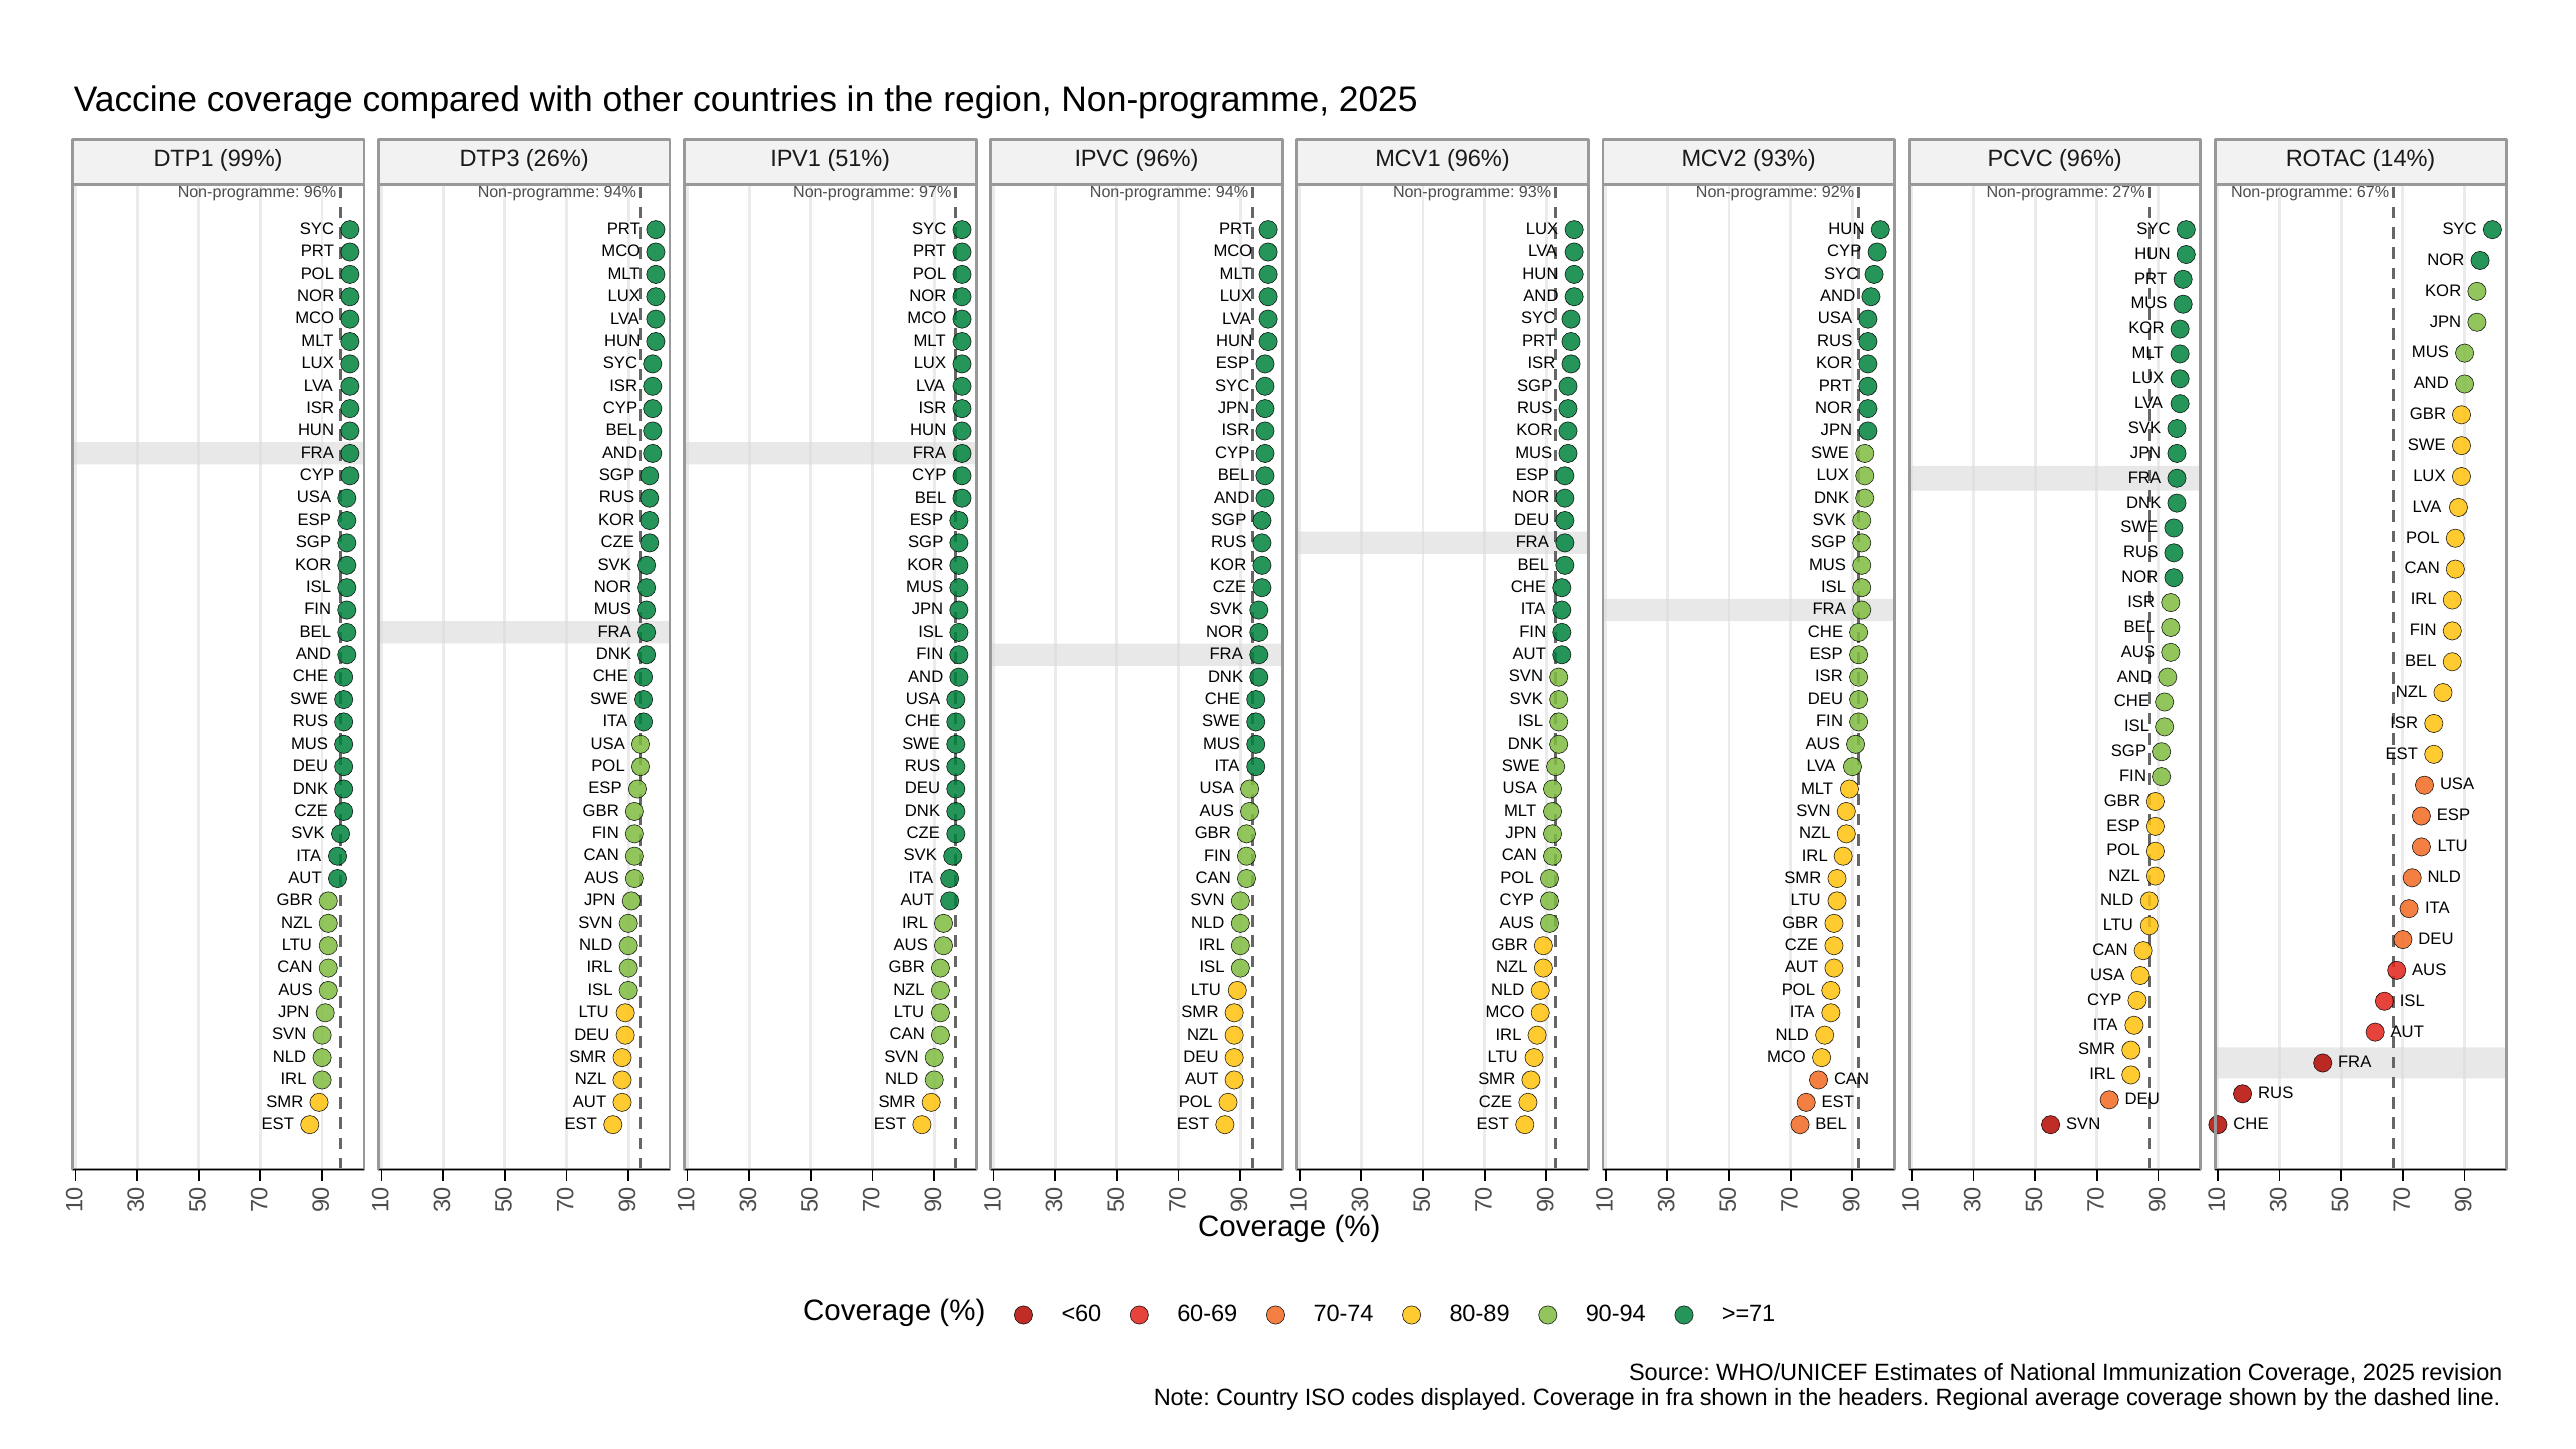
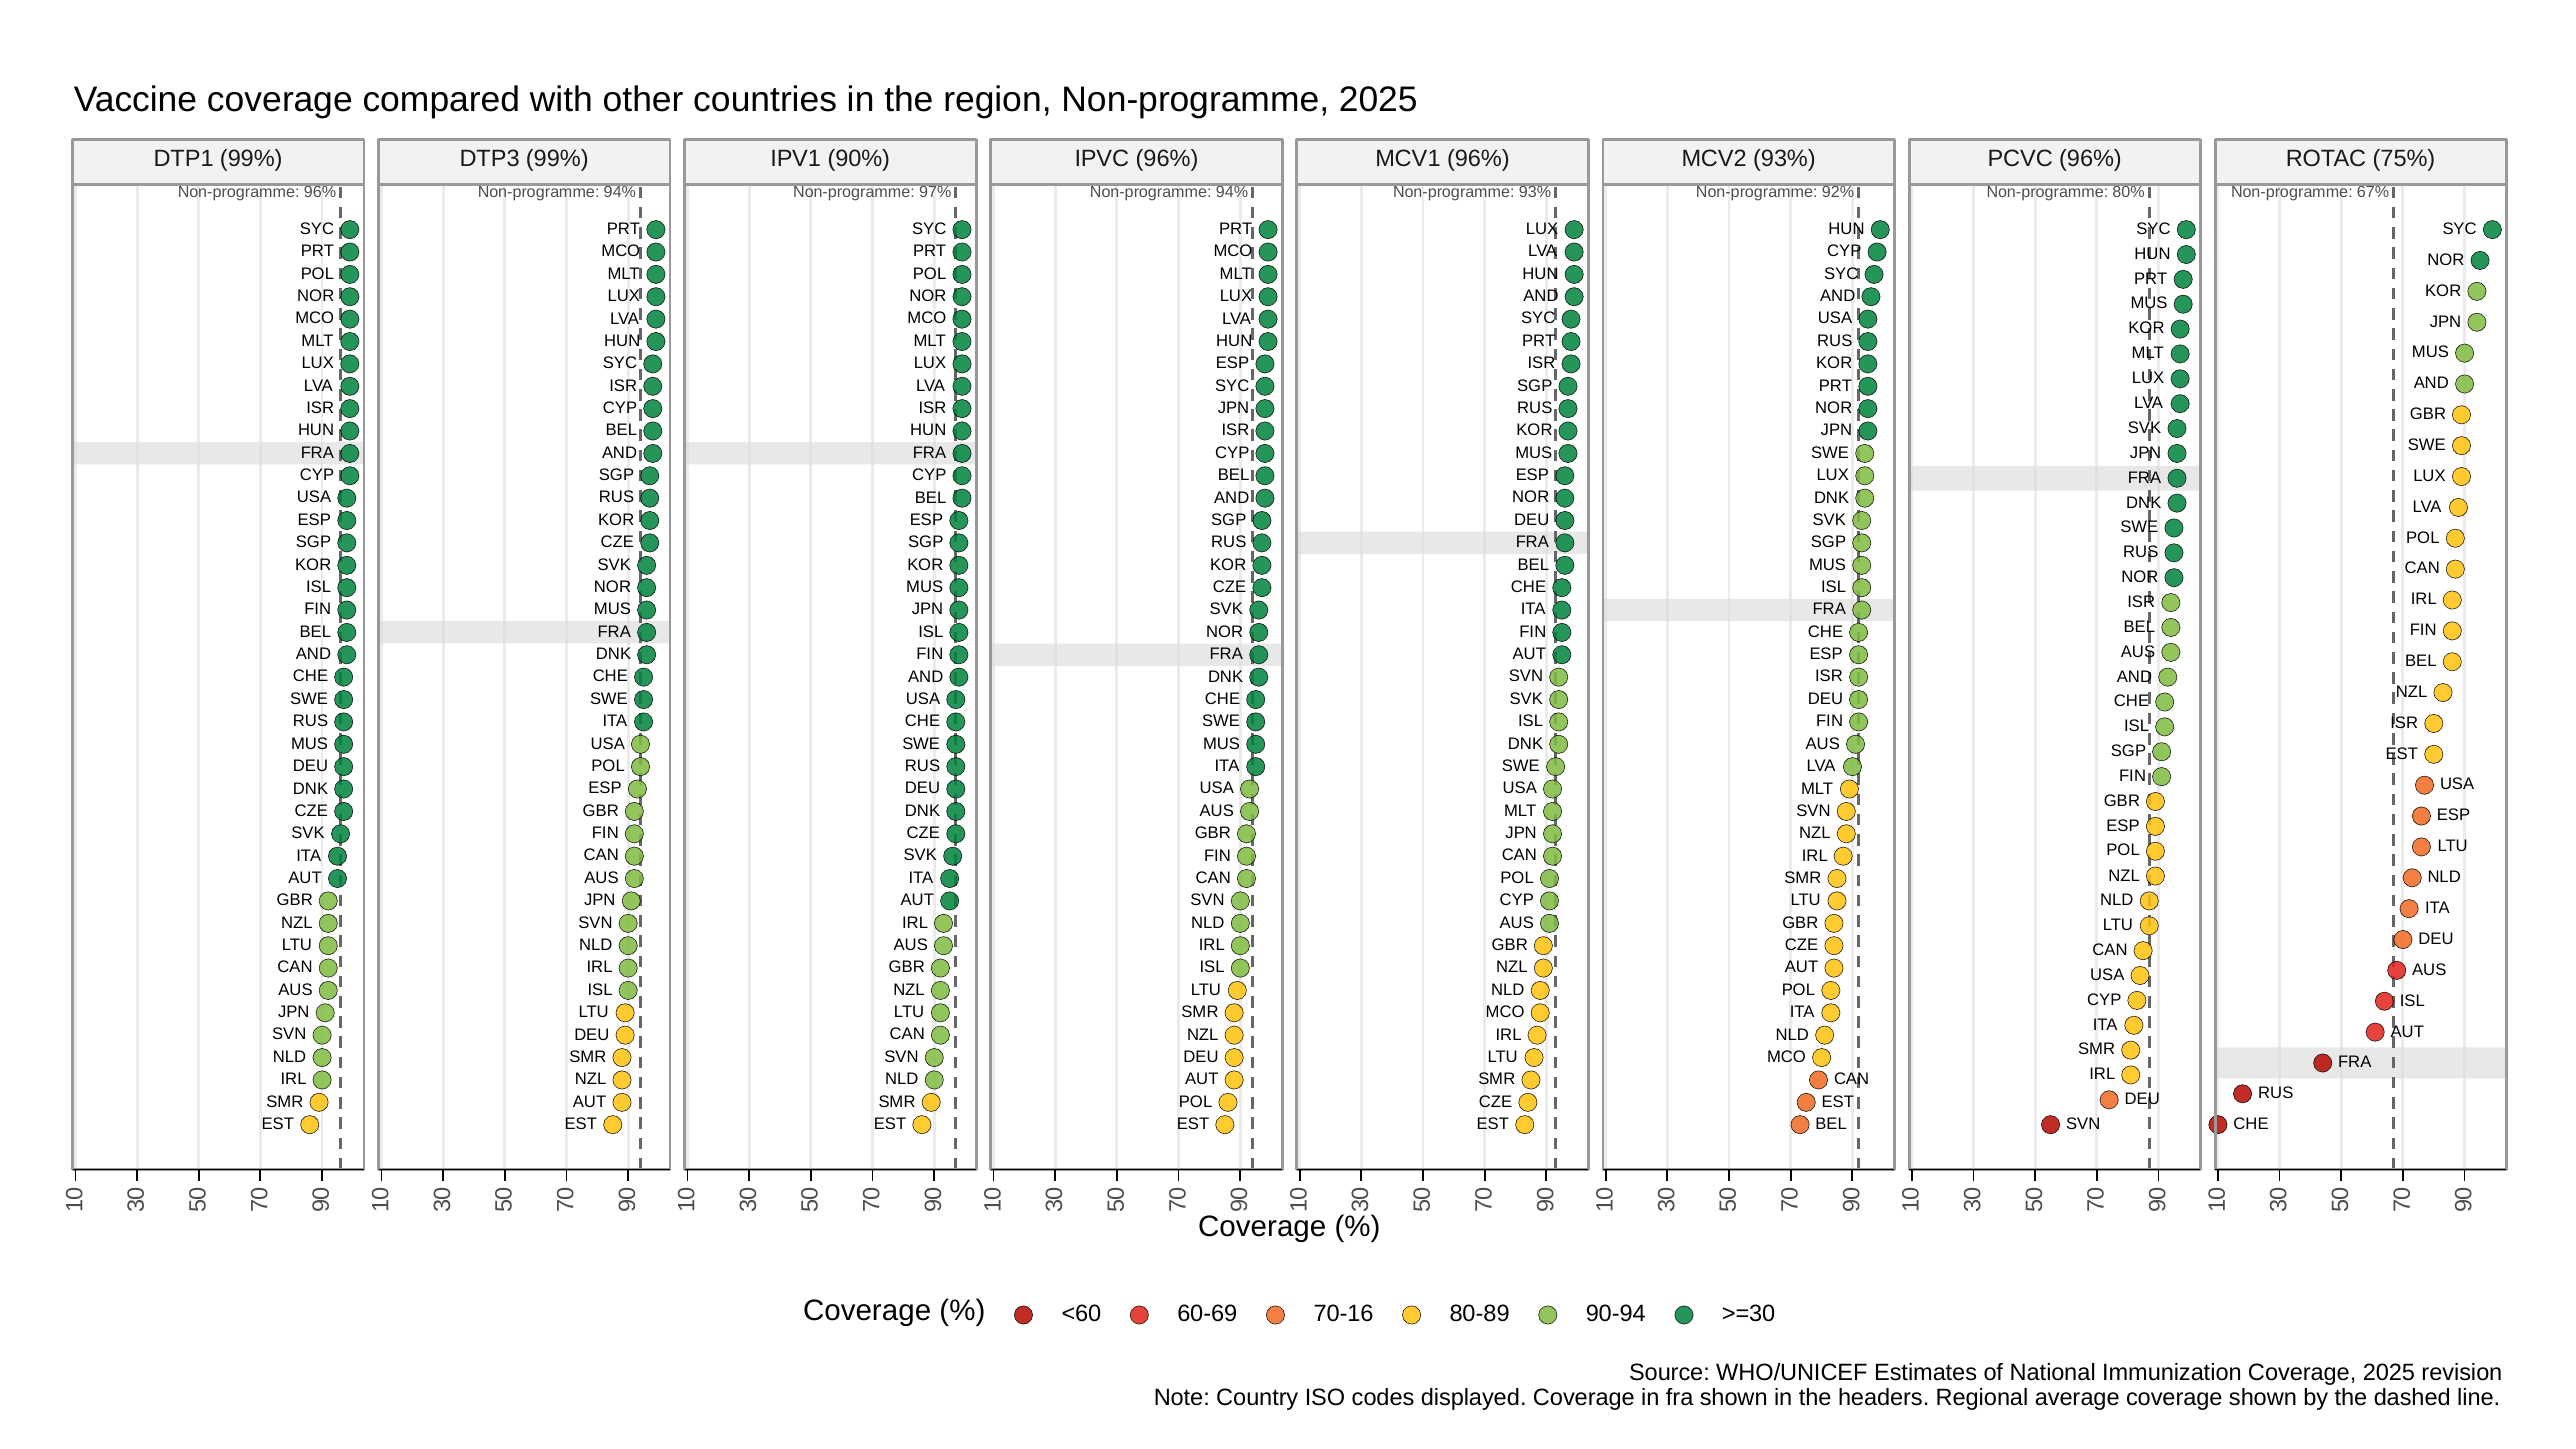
DTP3 26%: 26% -> 99%
51%: 51% -> 90%
14%: 14% -> 75%
27%: 27% -> 80%
70-74: 70-74 -> 70-16
>=71: >=71 -> >=30
